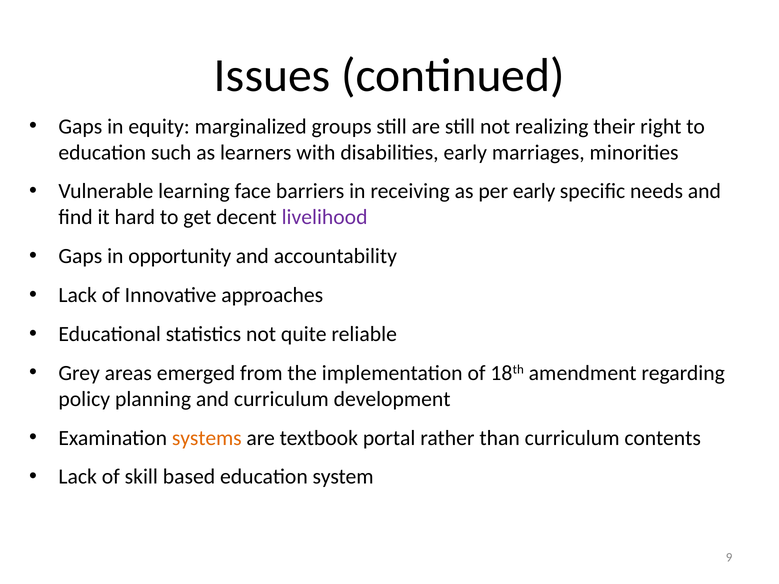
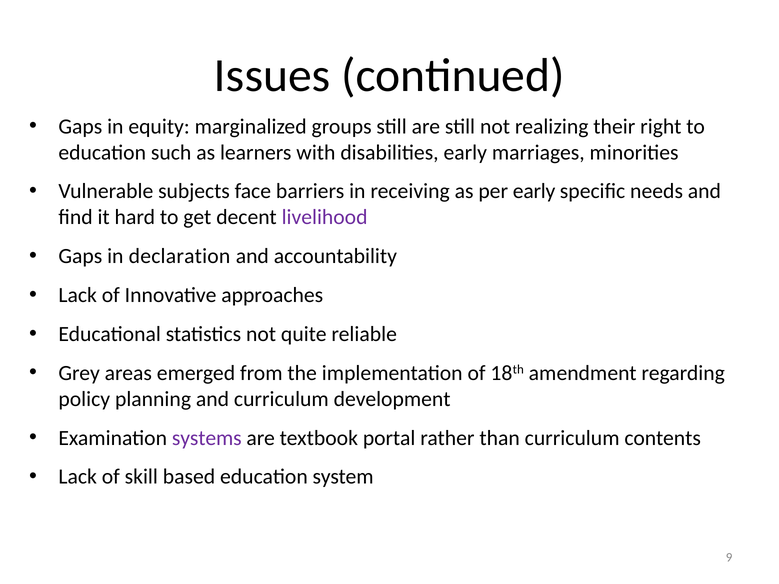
learning: learning -> subjects
opportunity: opportunity -> declaration
systems colour: orange -> purple
